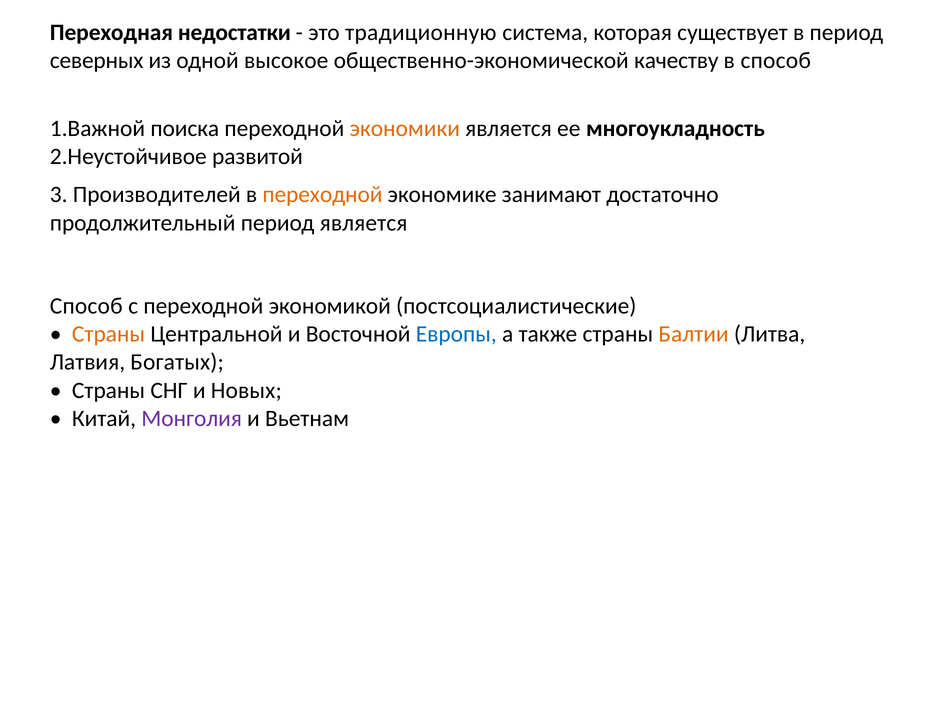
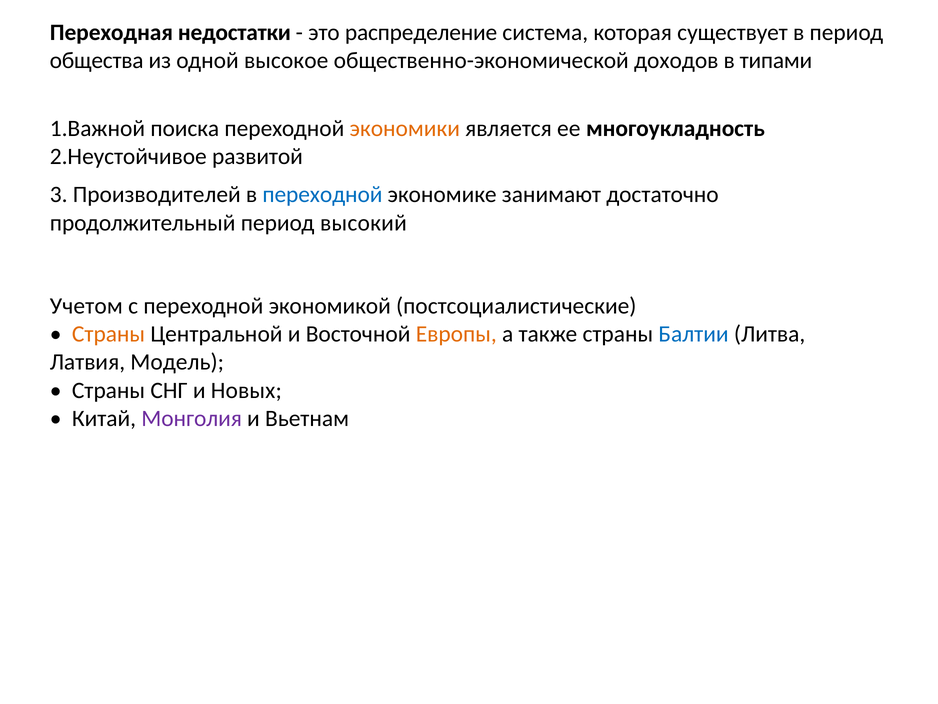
традиционную: традиционную -> распределение
северных: северных -> общества
качеству: качеству -> доходов
в способ: способ -> типами
переходной at (322, 195) colour: orange -> blue
период является: является -> высокий
Способ at (86, 306): Способ -> Учетом
Европы colour: blue -> orange
Балтии colour: orange -> blue
Богатых: Богатых -> Модель
